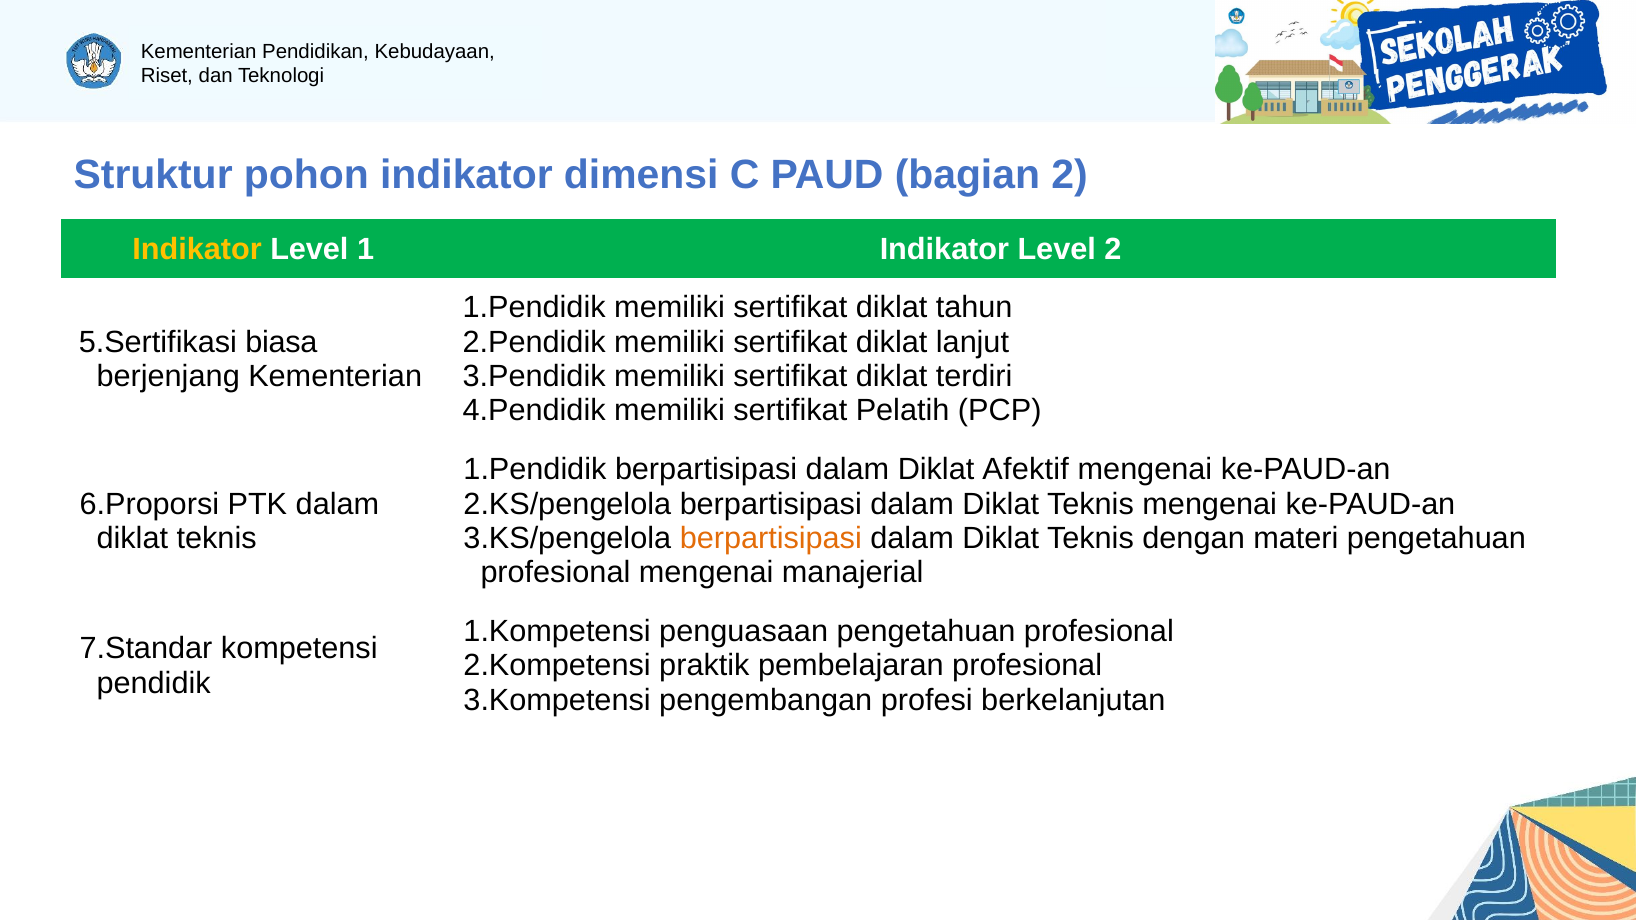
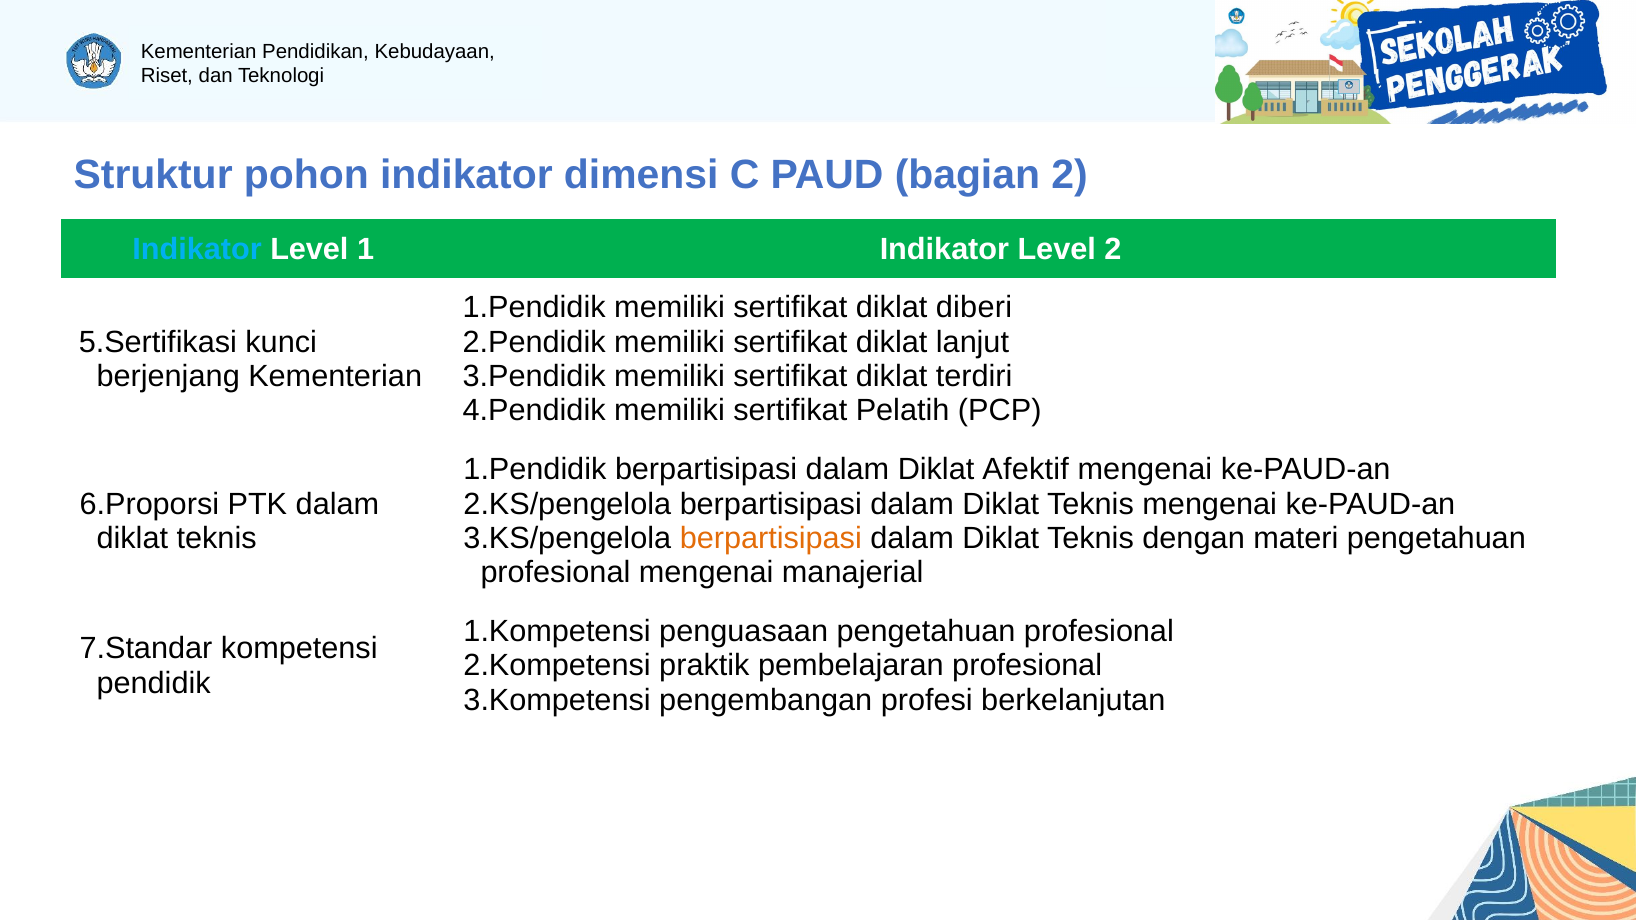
Indikator at (197, 249) colour: yellow -> light blue
tahun: tahun -> diberi
biasa: biasa -> kunci
